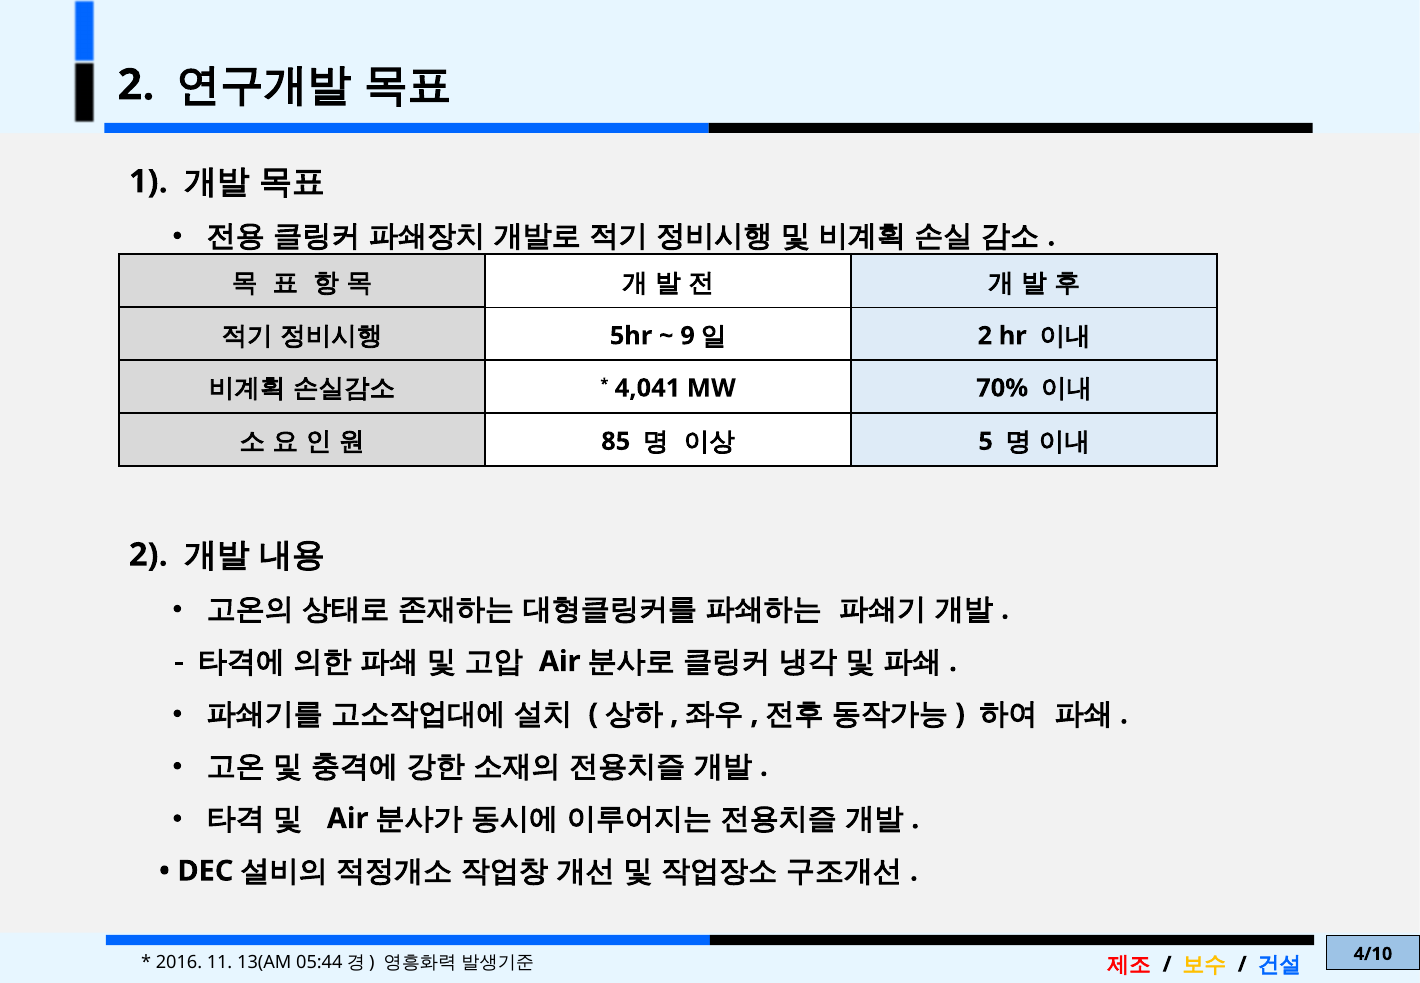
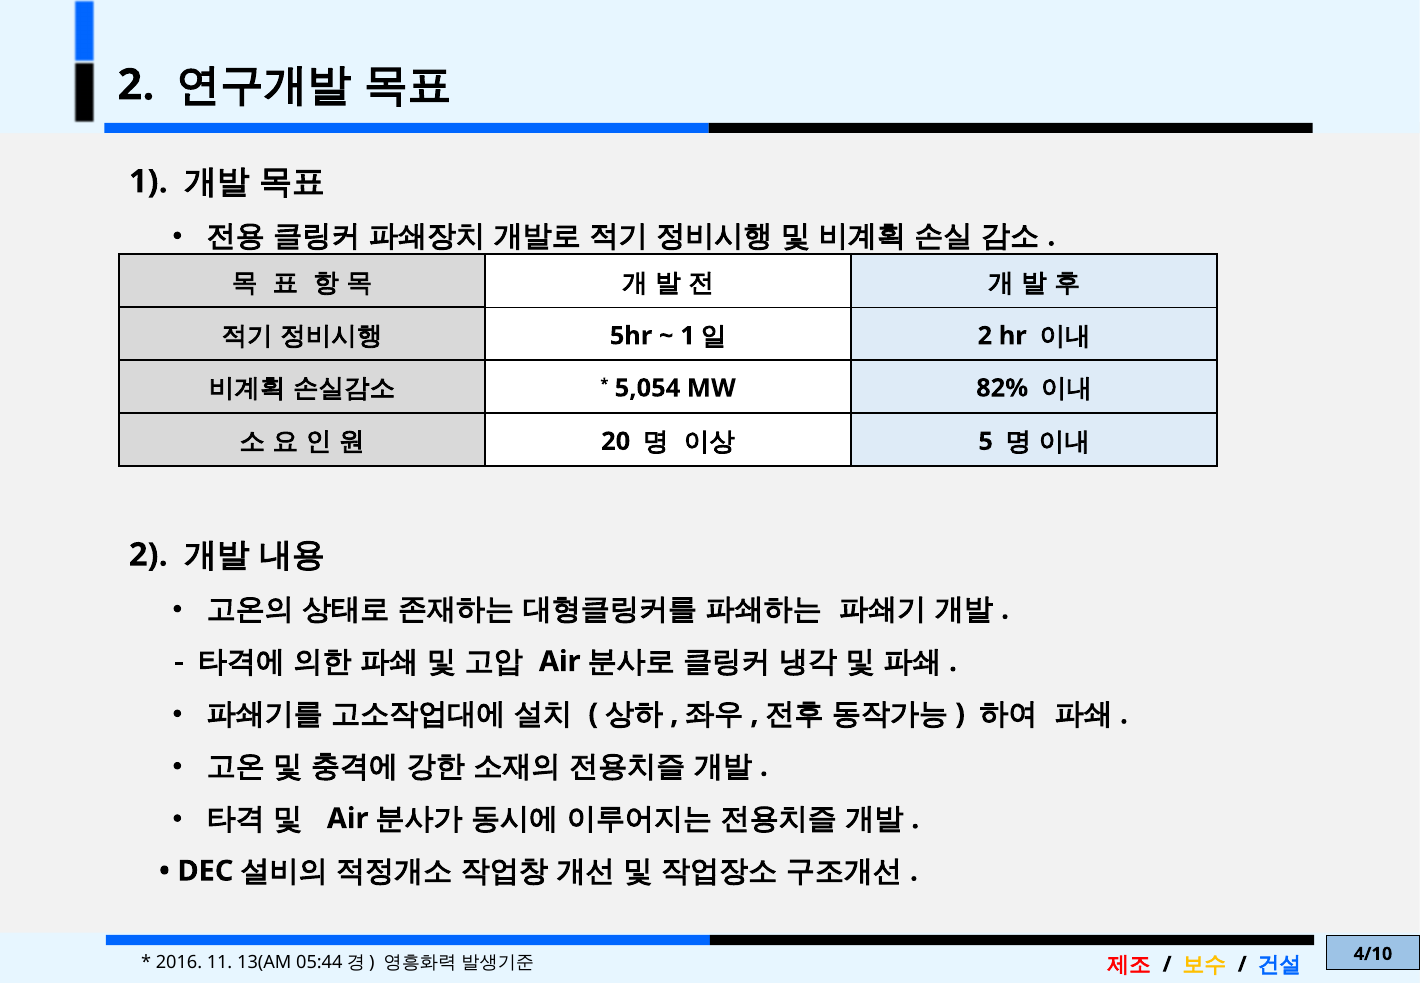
9 at (688, 336): 9 -> 1
4,041: 4,041 -> 5,054
70%: 70% -> 82%
85: 85 -> 20
